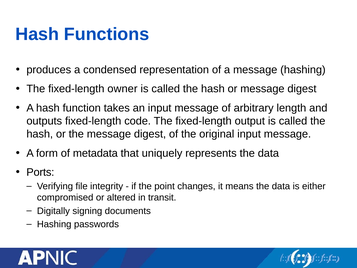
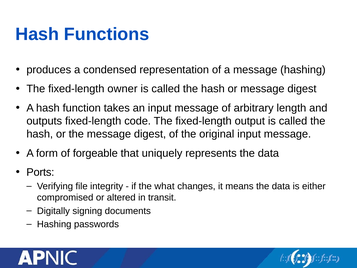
metadata: metadata -> forgeable
point: point -> what
